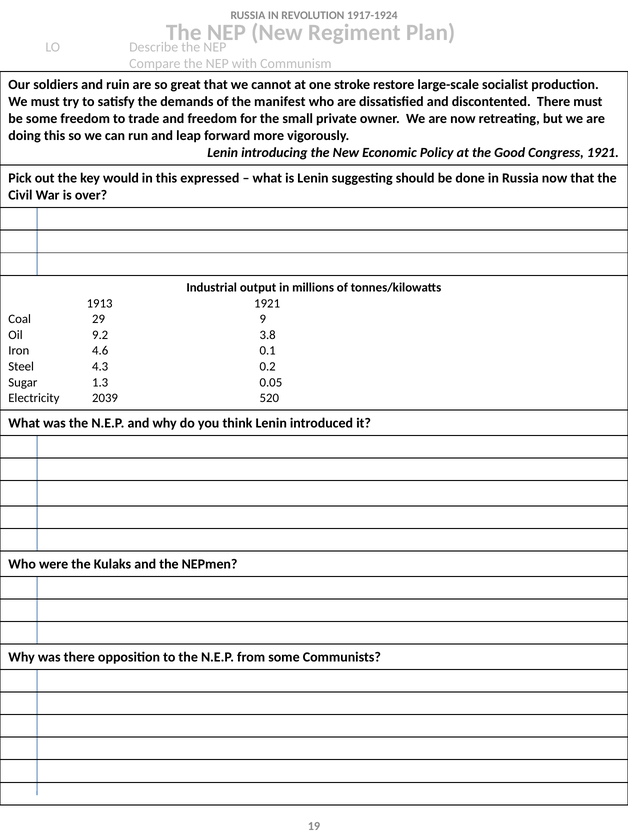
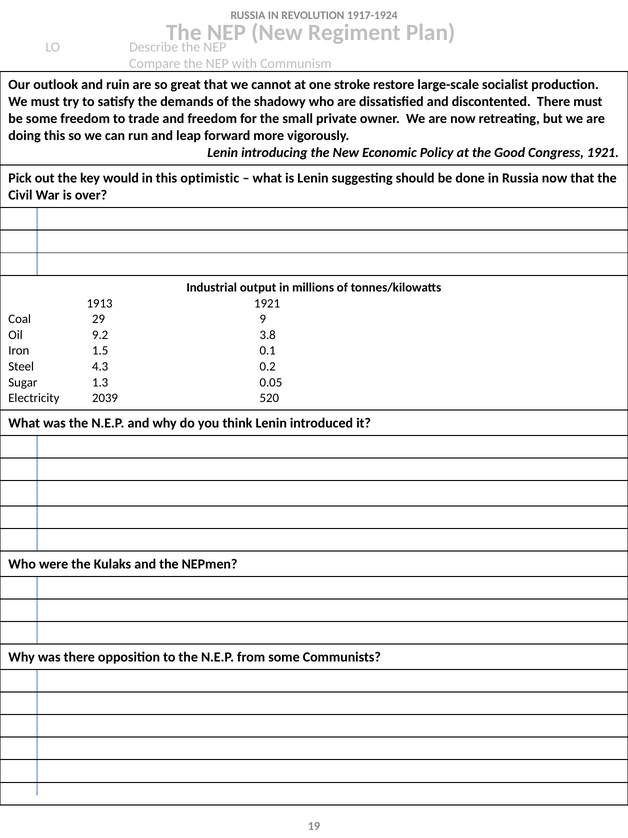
soldiers: soldiers -> outlook
manifest: manifest -> shadowy
expressed: expressed -> optimistic
4.6: 4.6 -> 1.5
